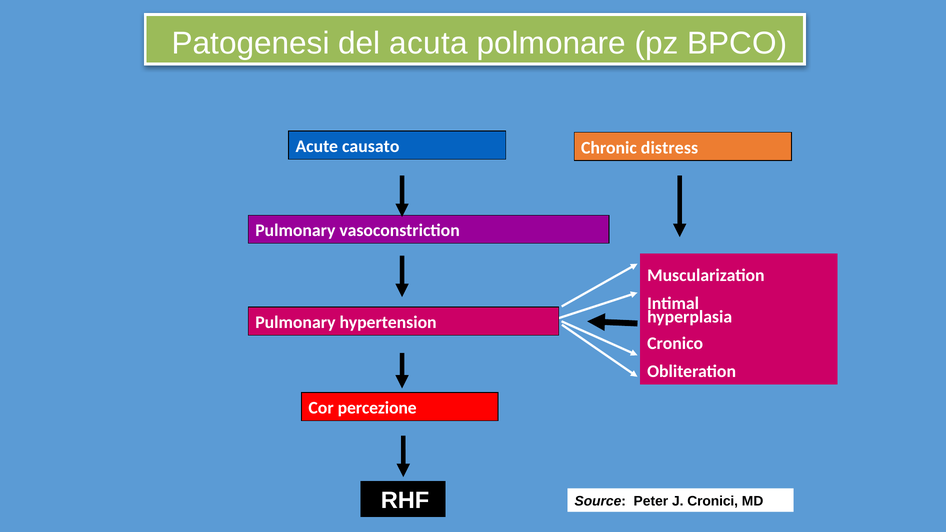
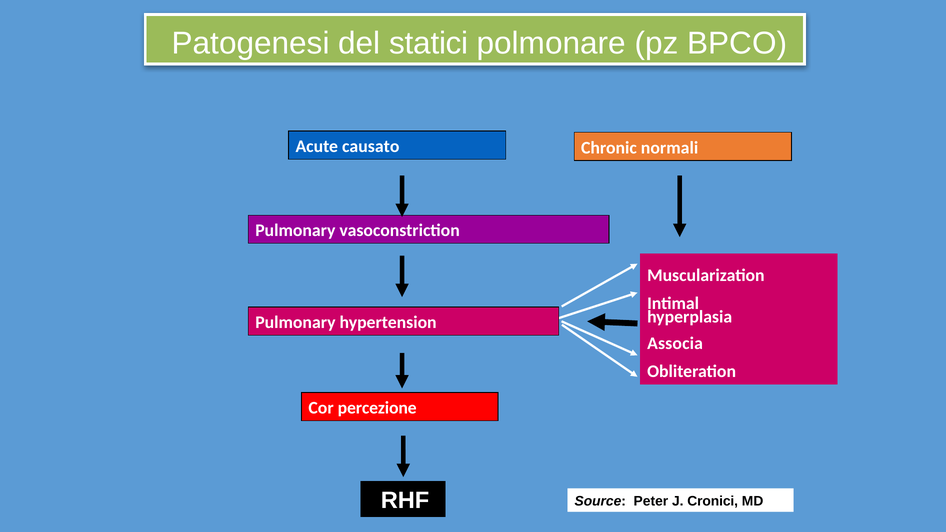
acuta: acuta -> statici
distress: distress -> normali
Cronico: Cronico -> Associa
